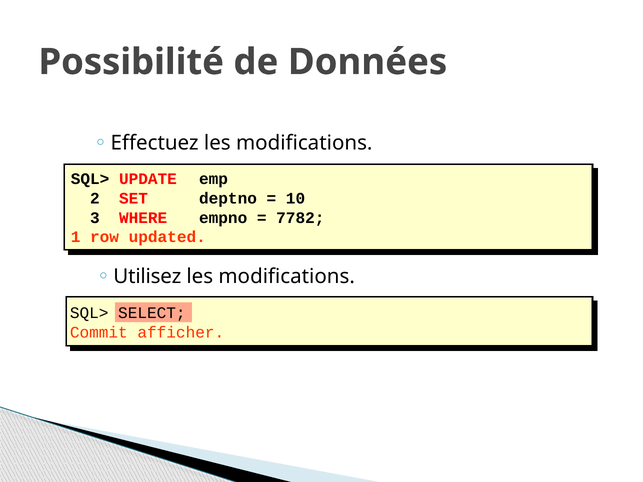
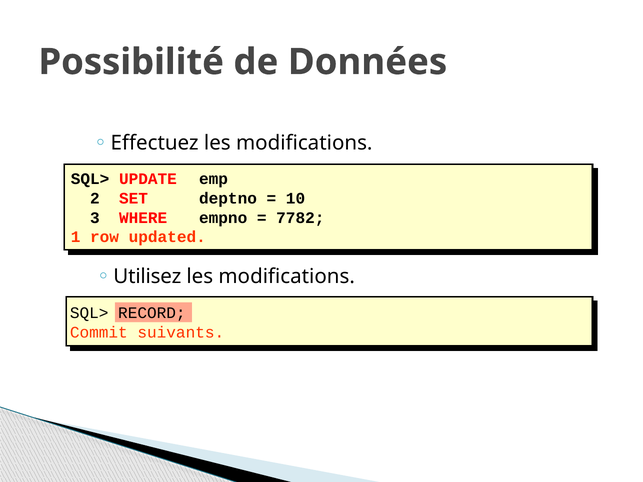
SELECT: SELECT -> RECORD
afficher: afficher -> suivants
